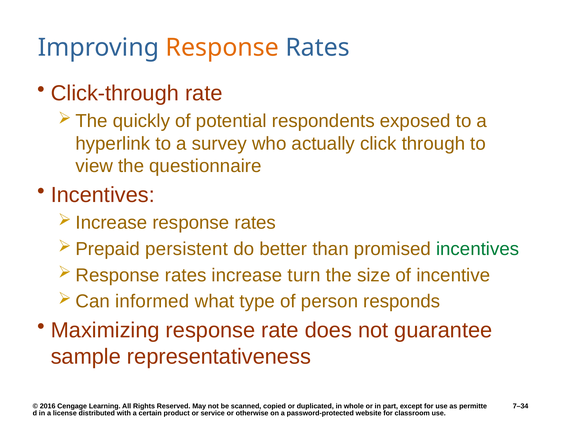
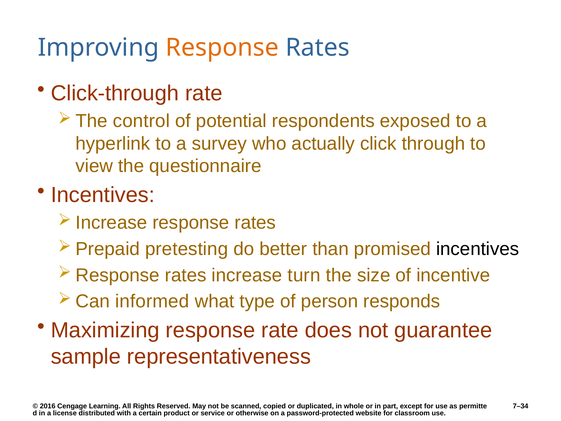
quickly: quickly -> control
persistent: persistent -> pretesting
incentives at (478, 249) colour: green -> black
